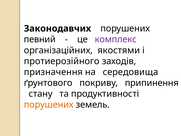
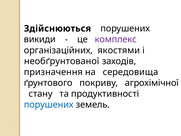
Законодавчих: Законодавчих -> Здійснюються
певний: певний -> викиди
протиерозійного: протиерозійного -> необґрунтованої
припинення: припинення -> агрохімічної
порушених at (49, 105) colour: orange -> blue
